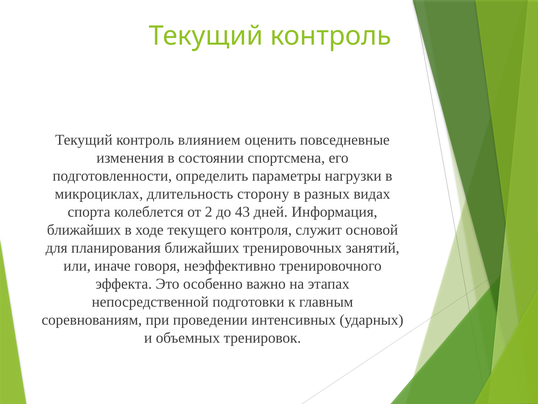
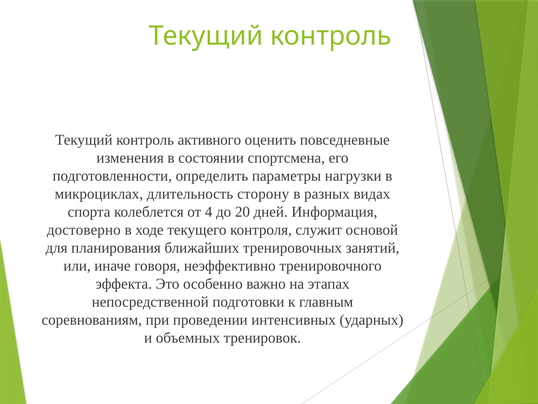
влиянием: влиянием -> активного
2: 2 -> 4
43: 43 -> 20
ближайших at (84, 230): ближайших -> достоверно
